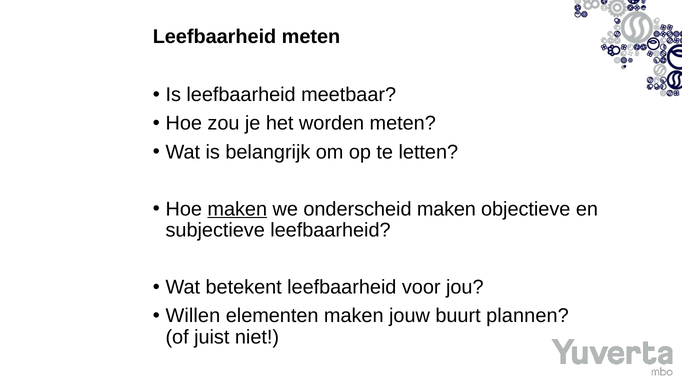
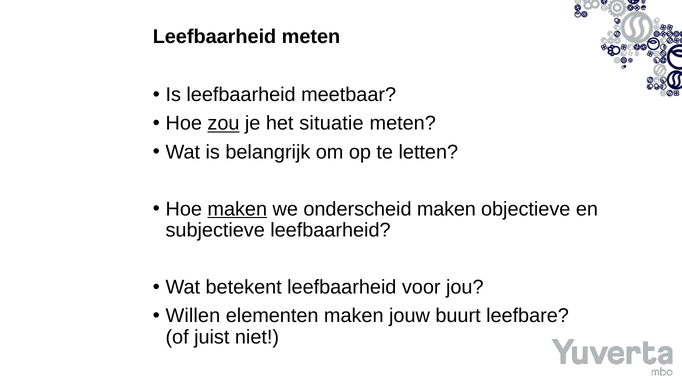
zou underline: none -> present
worden: worden -> situatie
plannen: plannen -> leefbare
